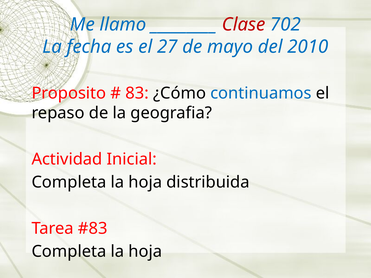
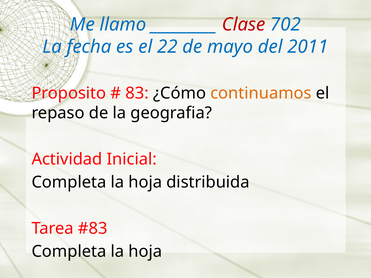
27: 27 -> 22
2010: 2010 -> 2011
continuamos colour: blue -> orange
